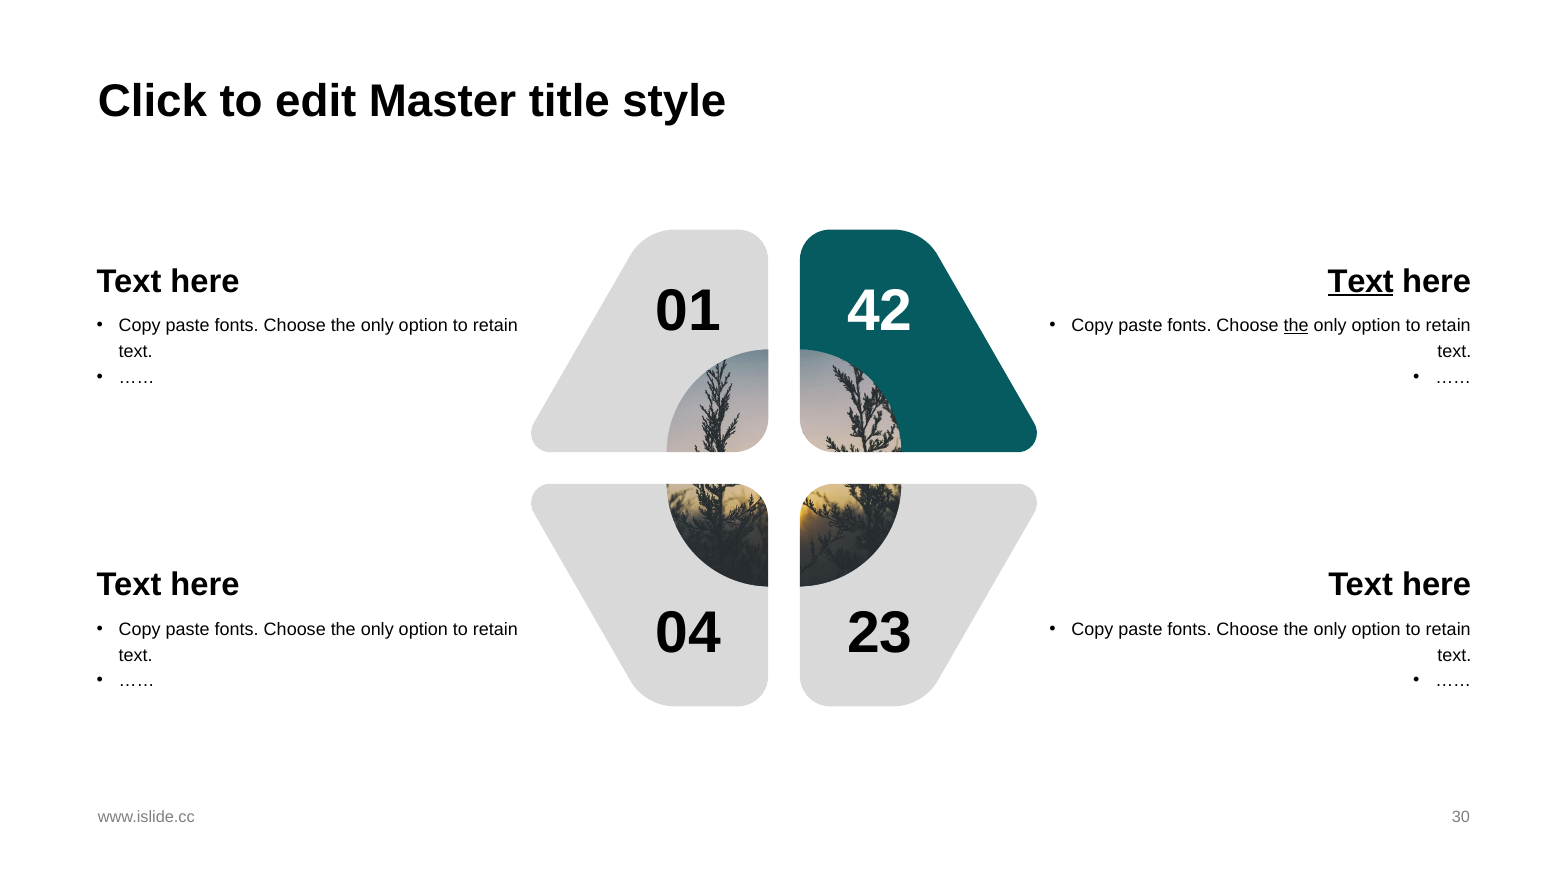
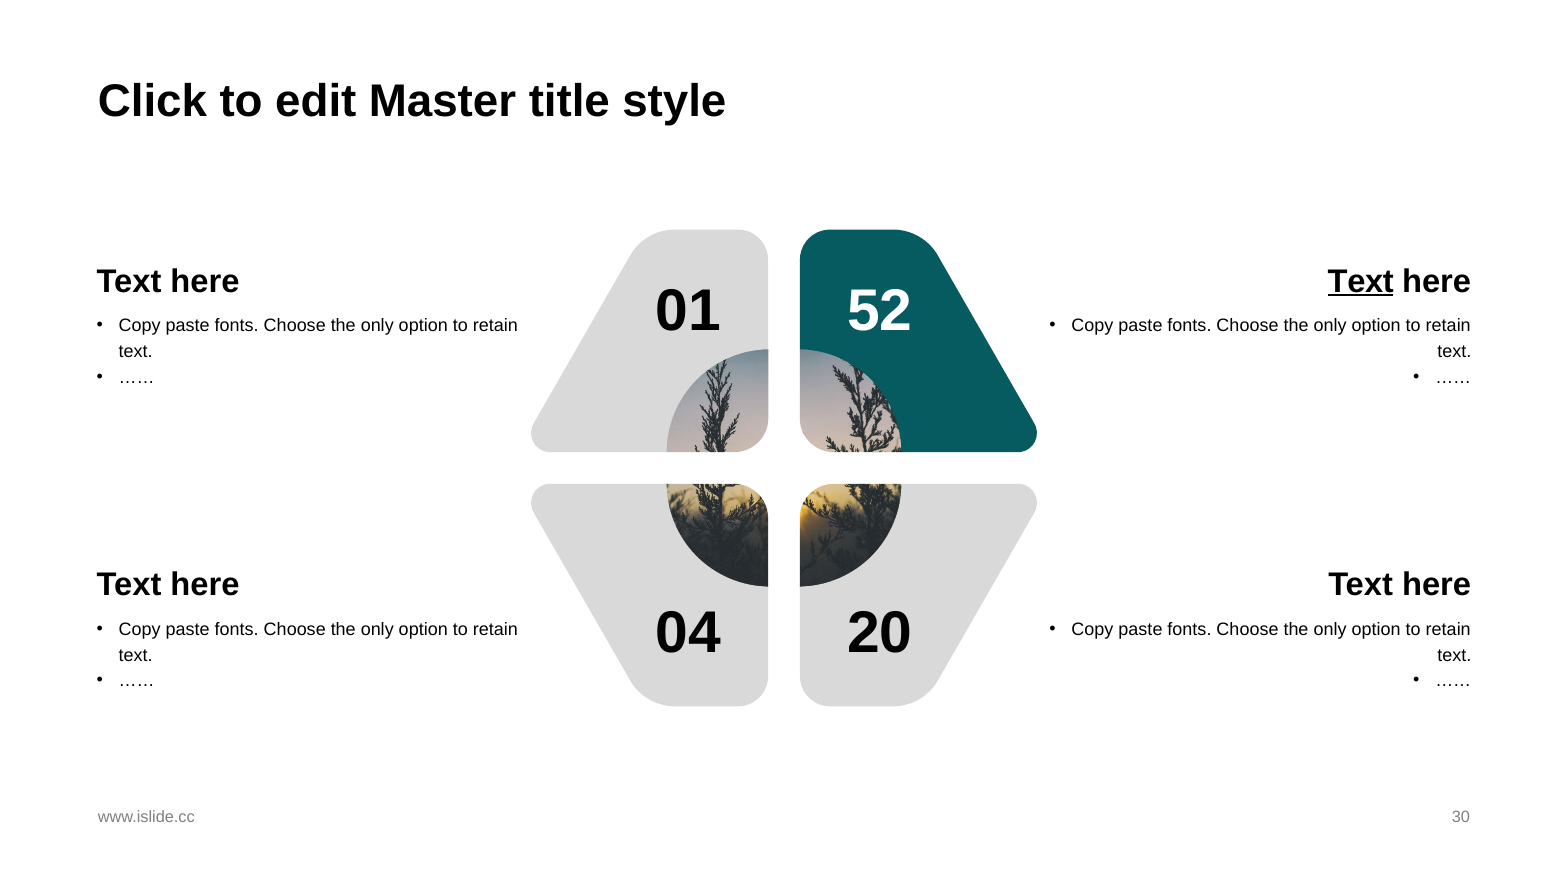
42: 42 -> 52
the at (1296, 326) underline: present -> none
23: 23 -> 20
